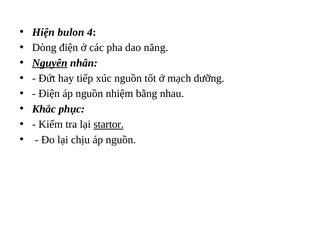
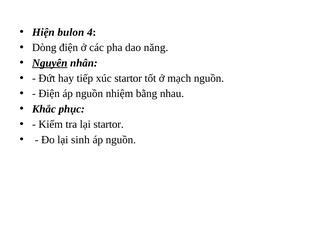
xúc nguồn: nguồn -> startor
mạch dưỡng: dưỡng -> nguồn
startor at (109, 124) underline: present -> none
chịu: chịu -> sinh
